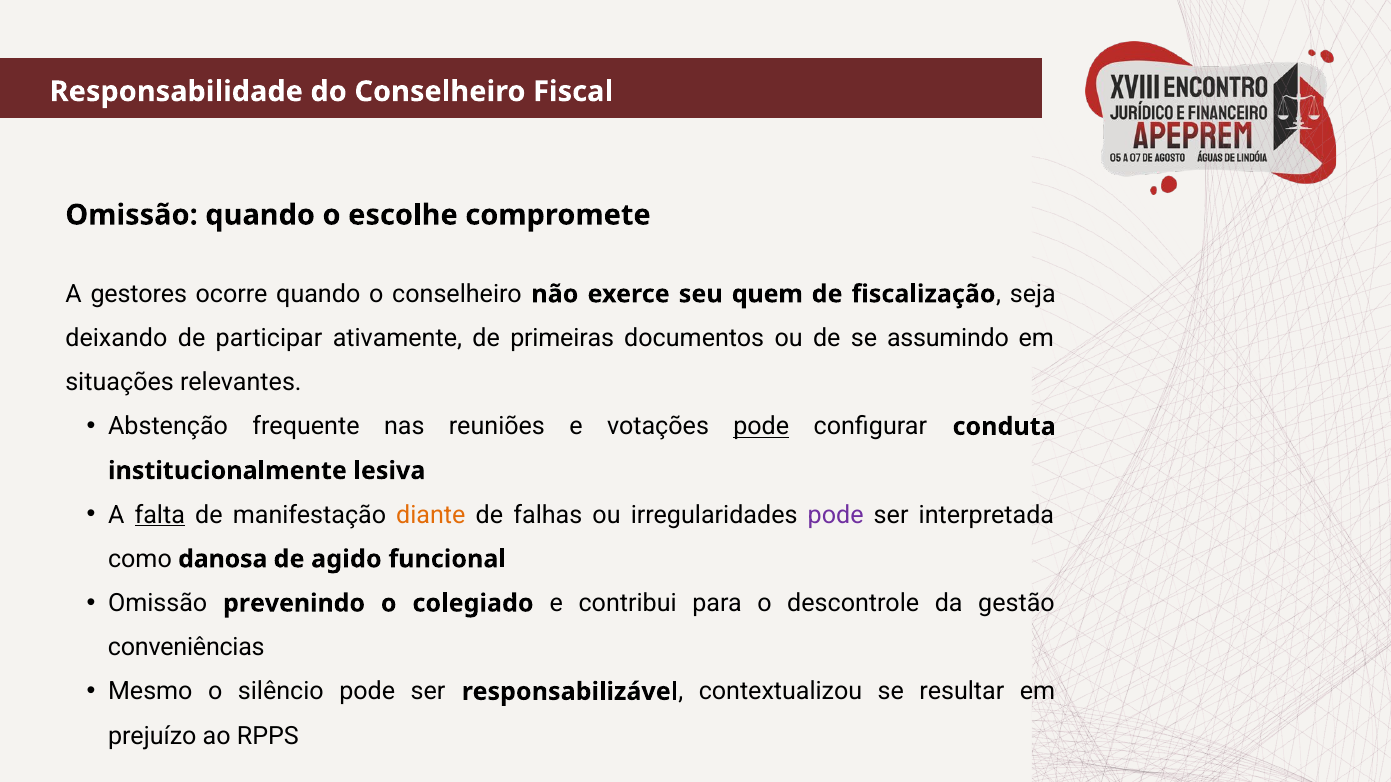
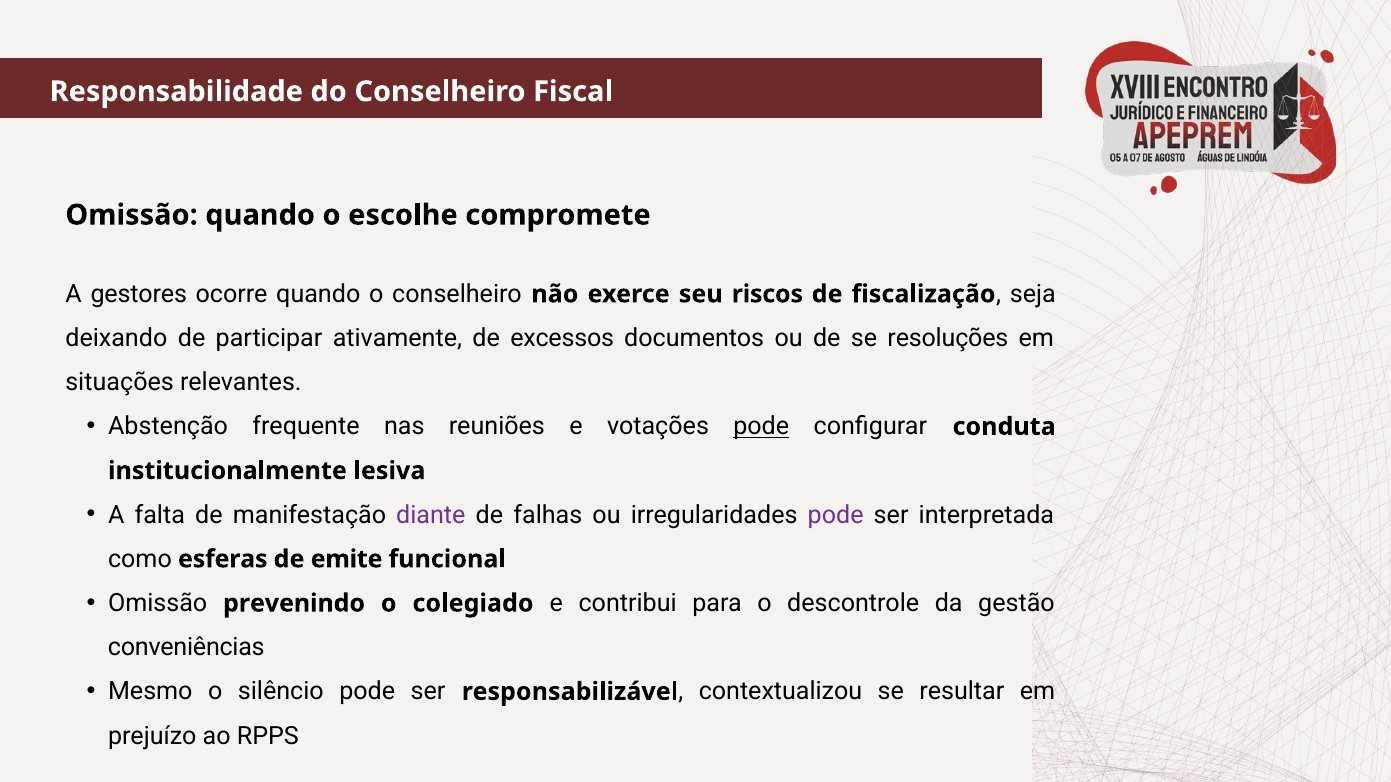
quem: quem -> riscos
primeiras: primeiras -> excessos
assumindo: assumindo -> resoluções
falta underline: present -> none
diante colour: orange -> purple
danosa: danosa -> esferas
agido: agido -> emite
